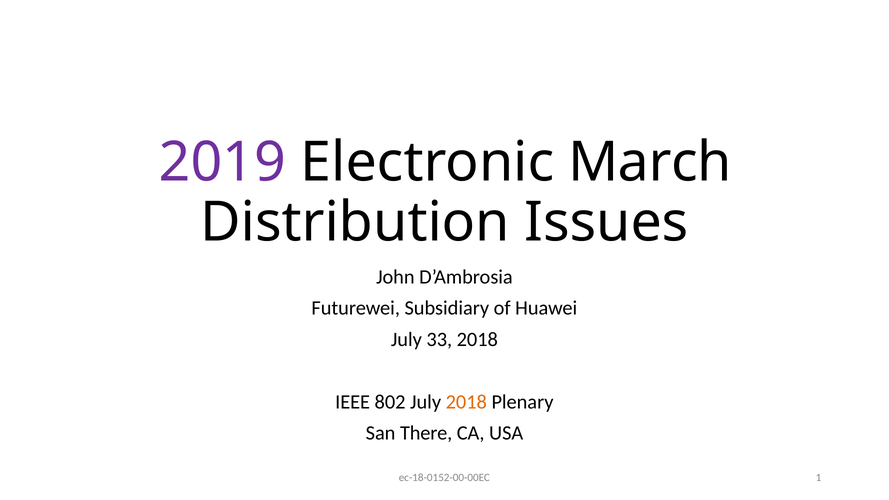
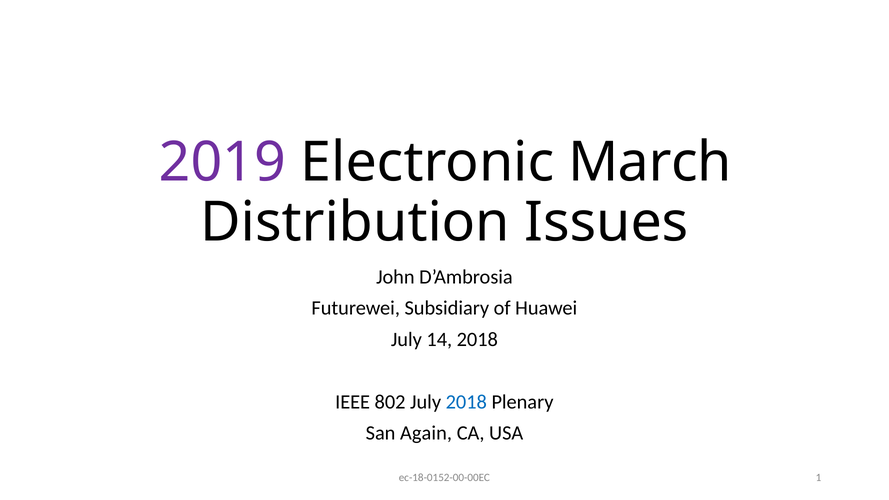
33: 33 -> 14
2018 at (466, 402) colour: orange -> blue
There: There -> Again
